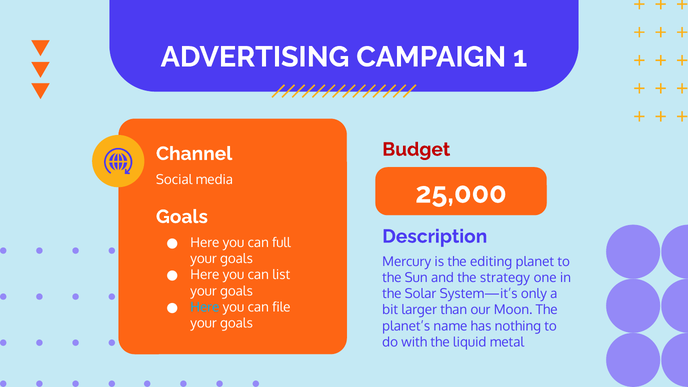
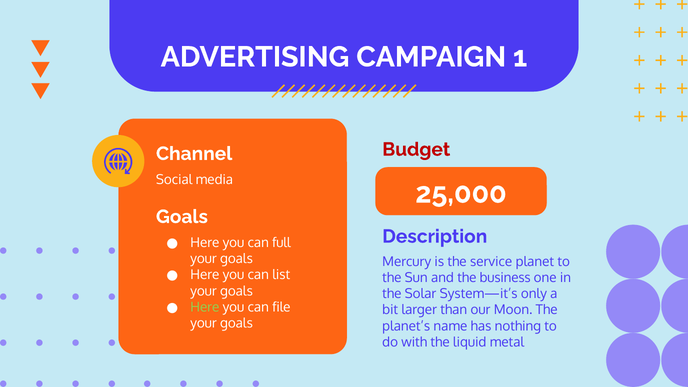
editing: editing -> service
strategy: strategy -> business
Here at (205, 307) colour: light blue -> light green
